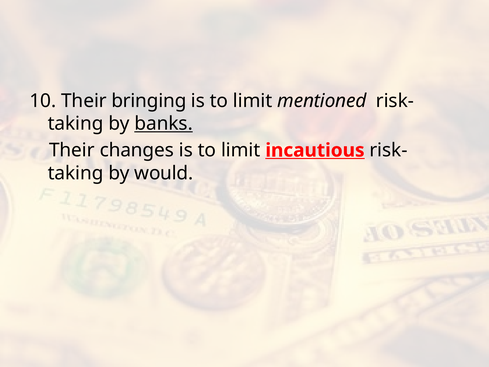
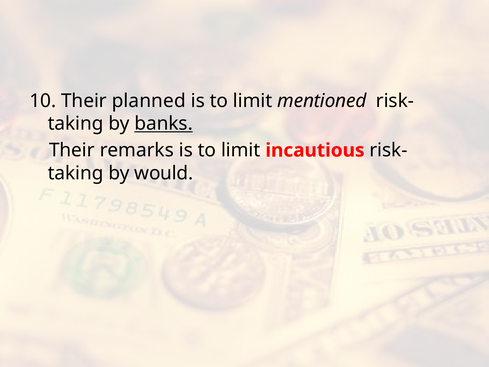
bringing: bringing -> planned
changes: changes -> remarks
incautious underline: present -> none
